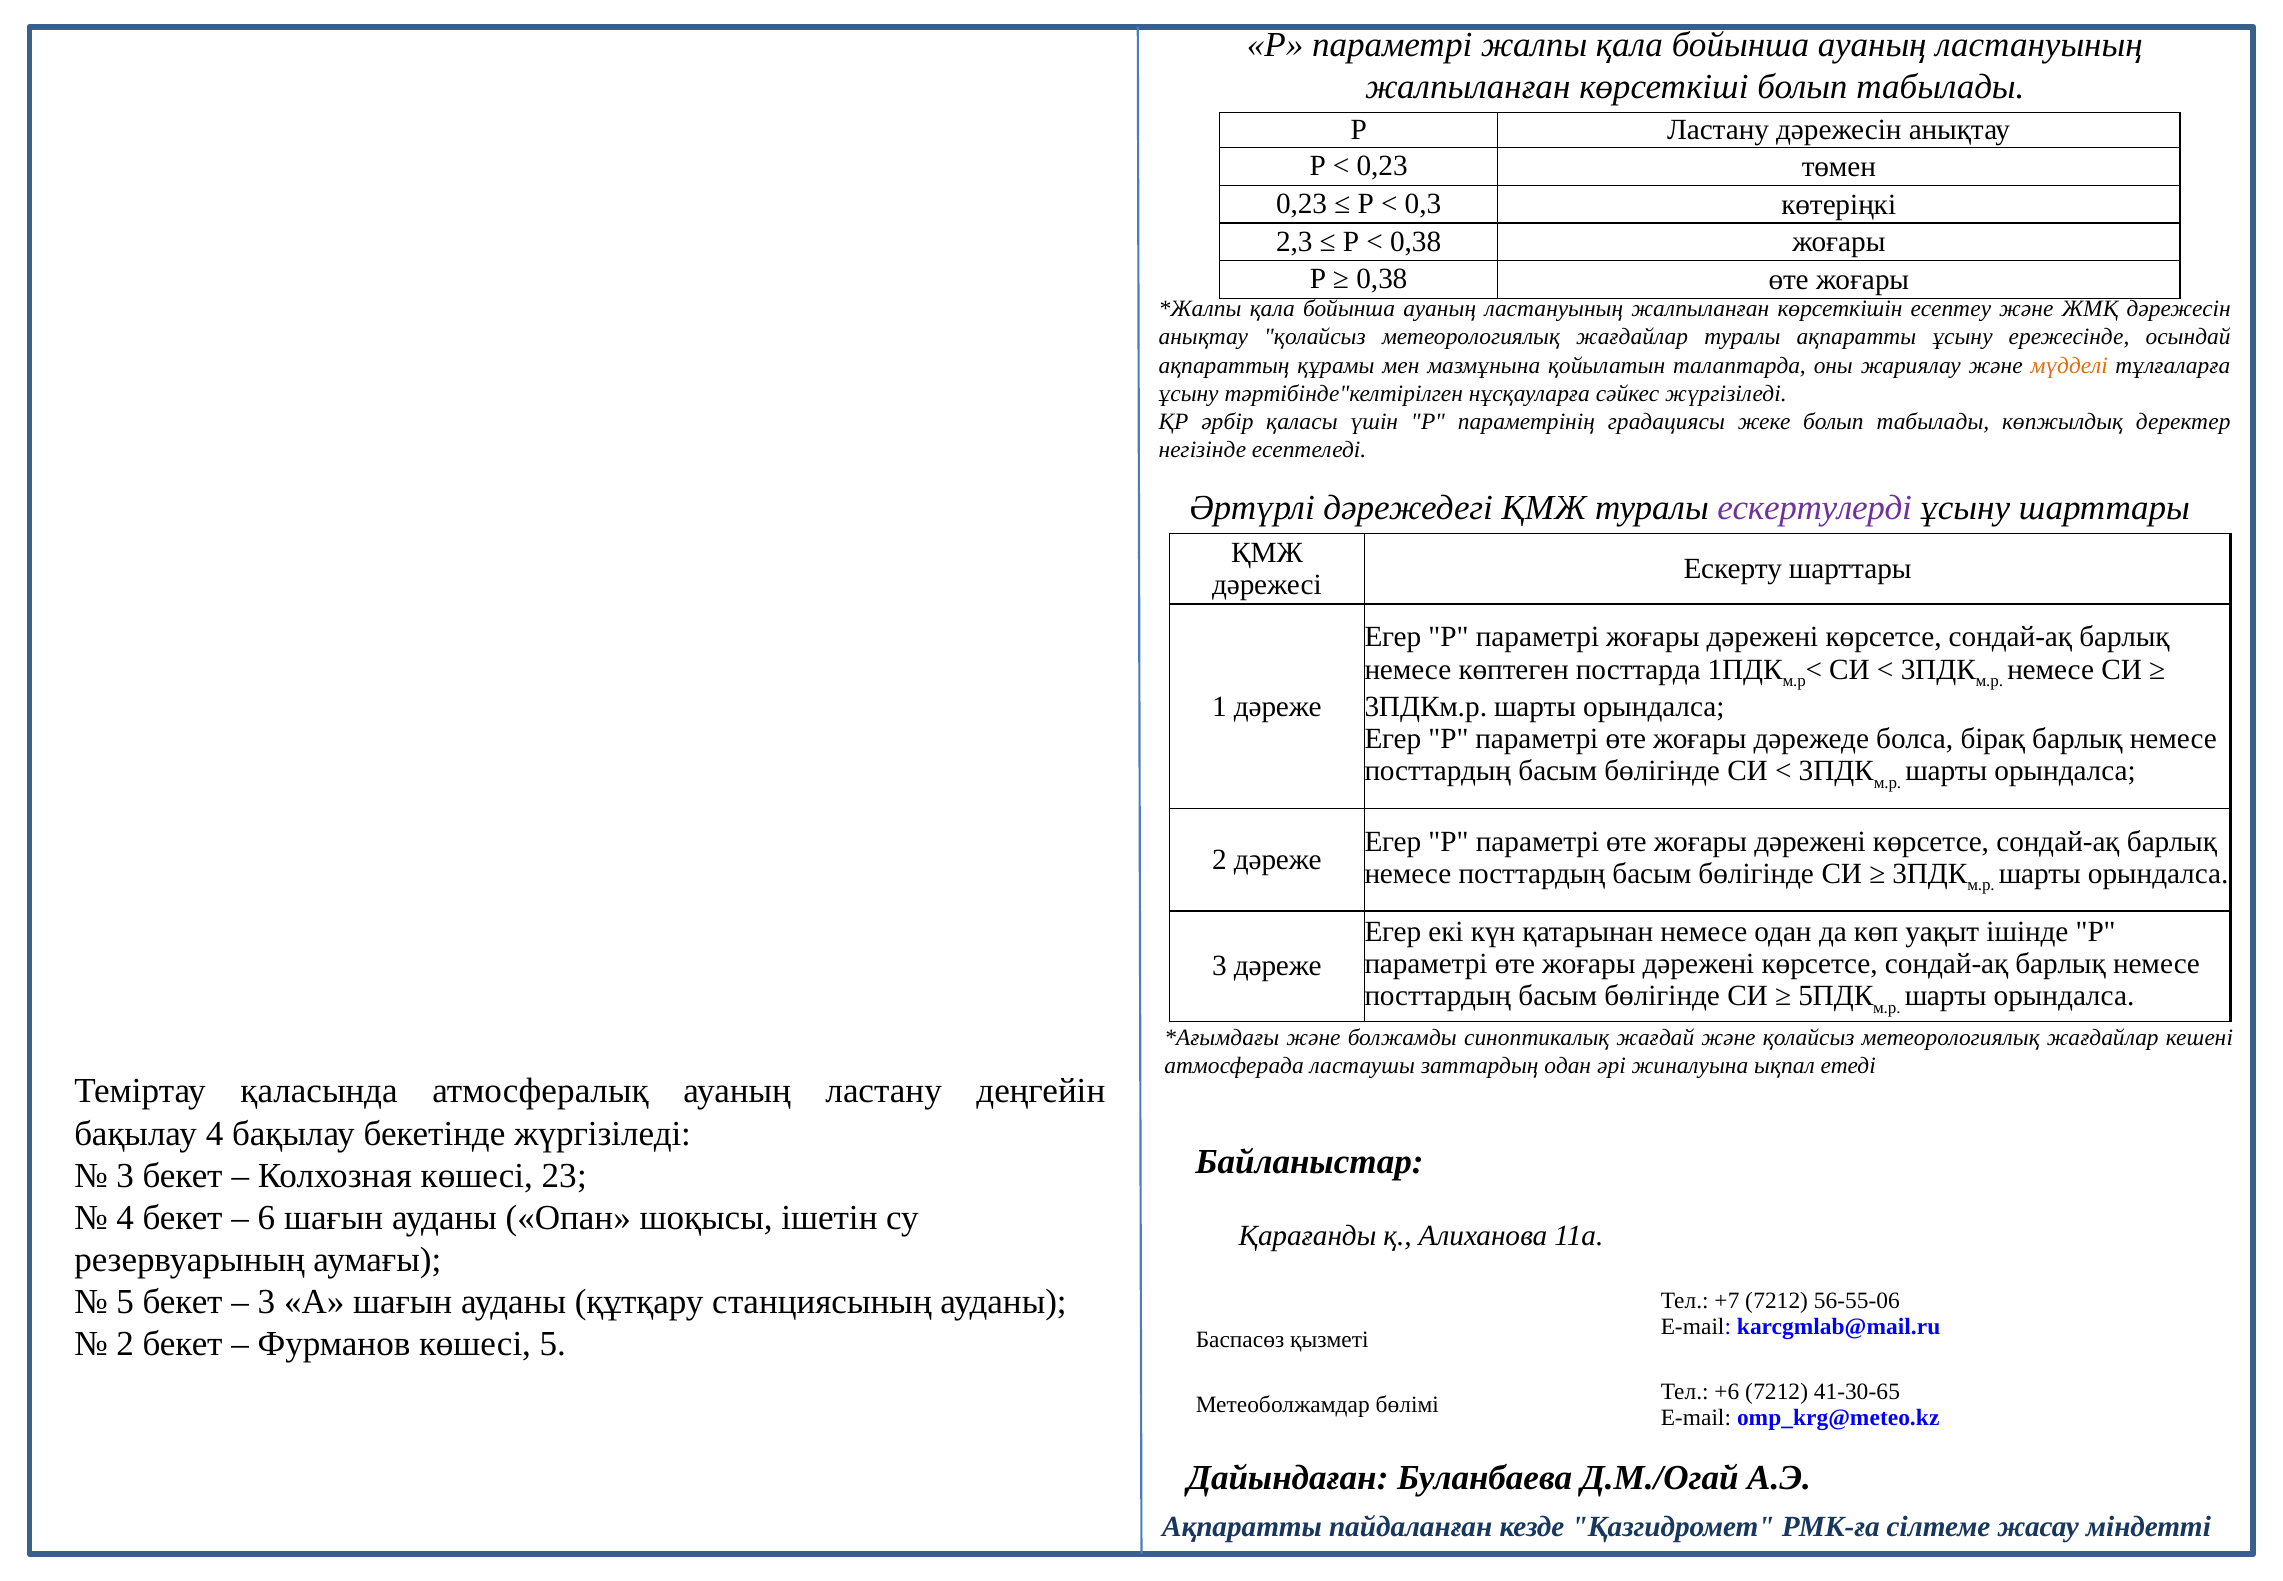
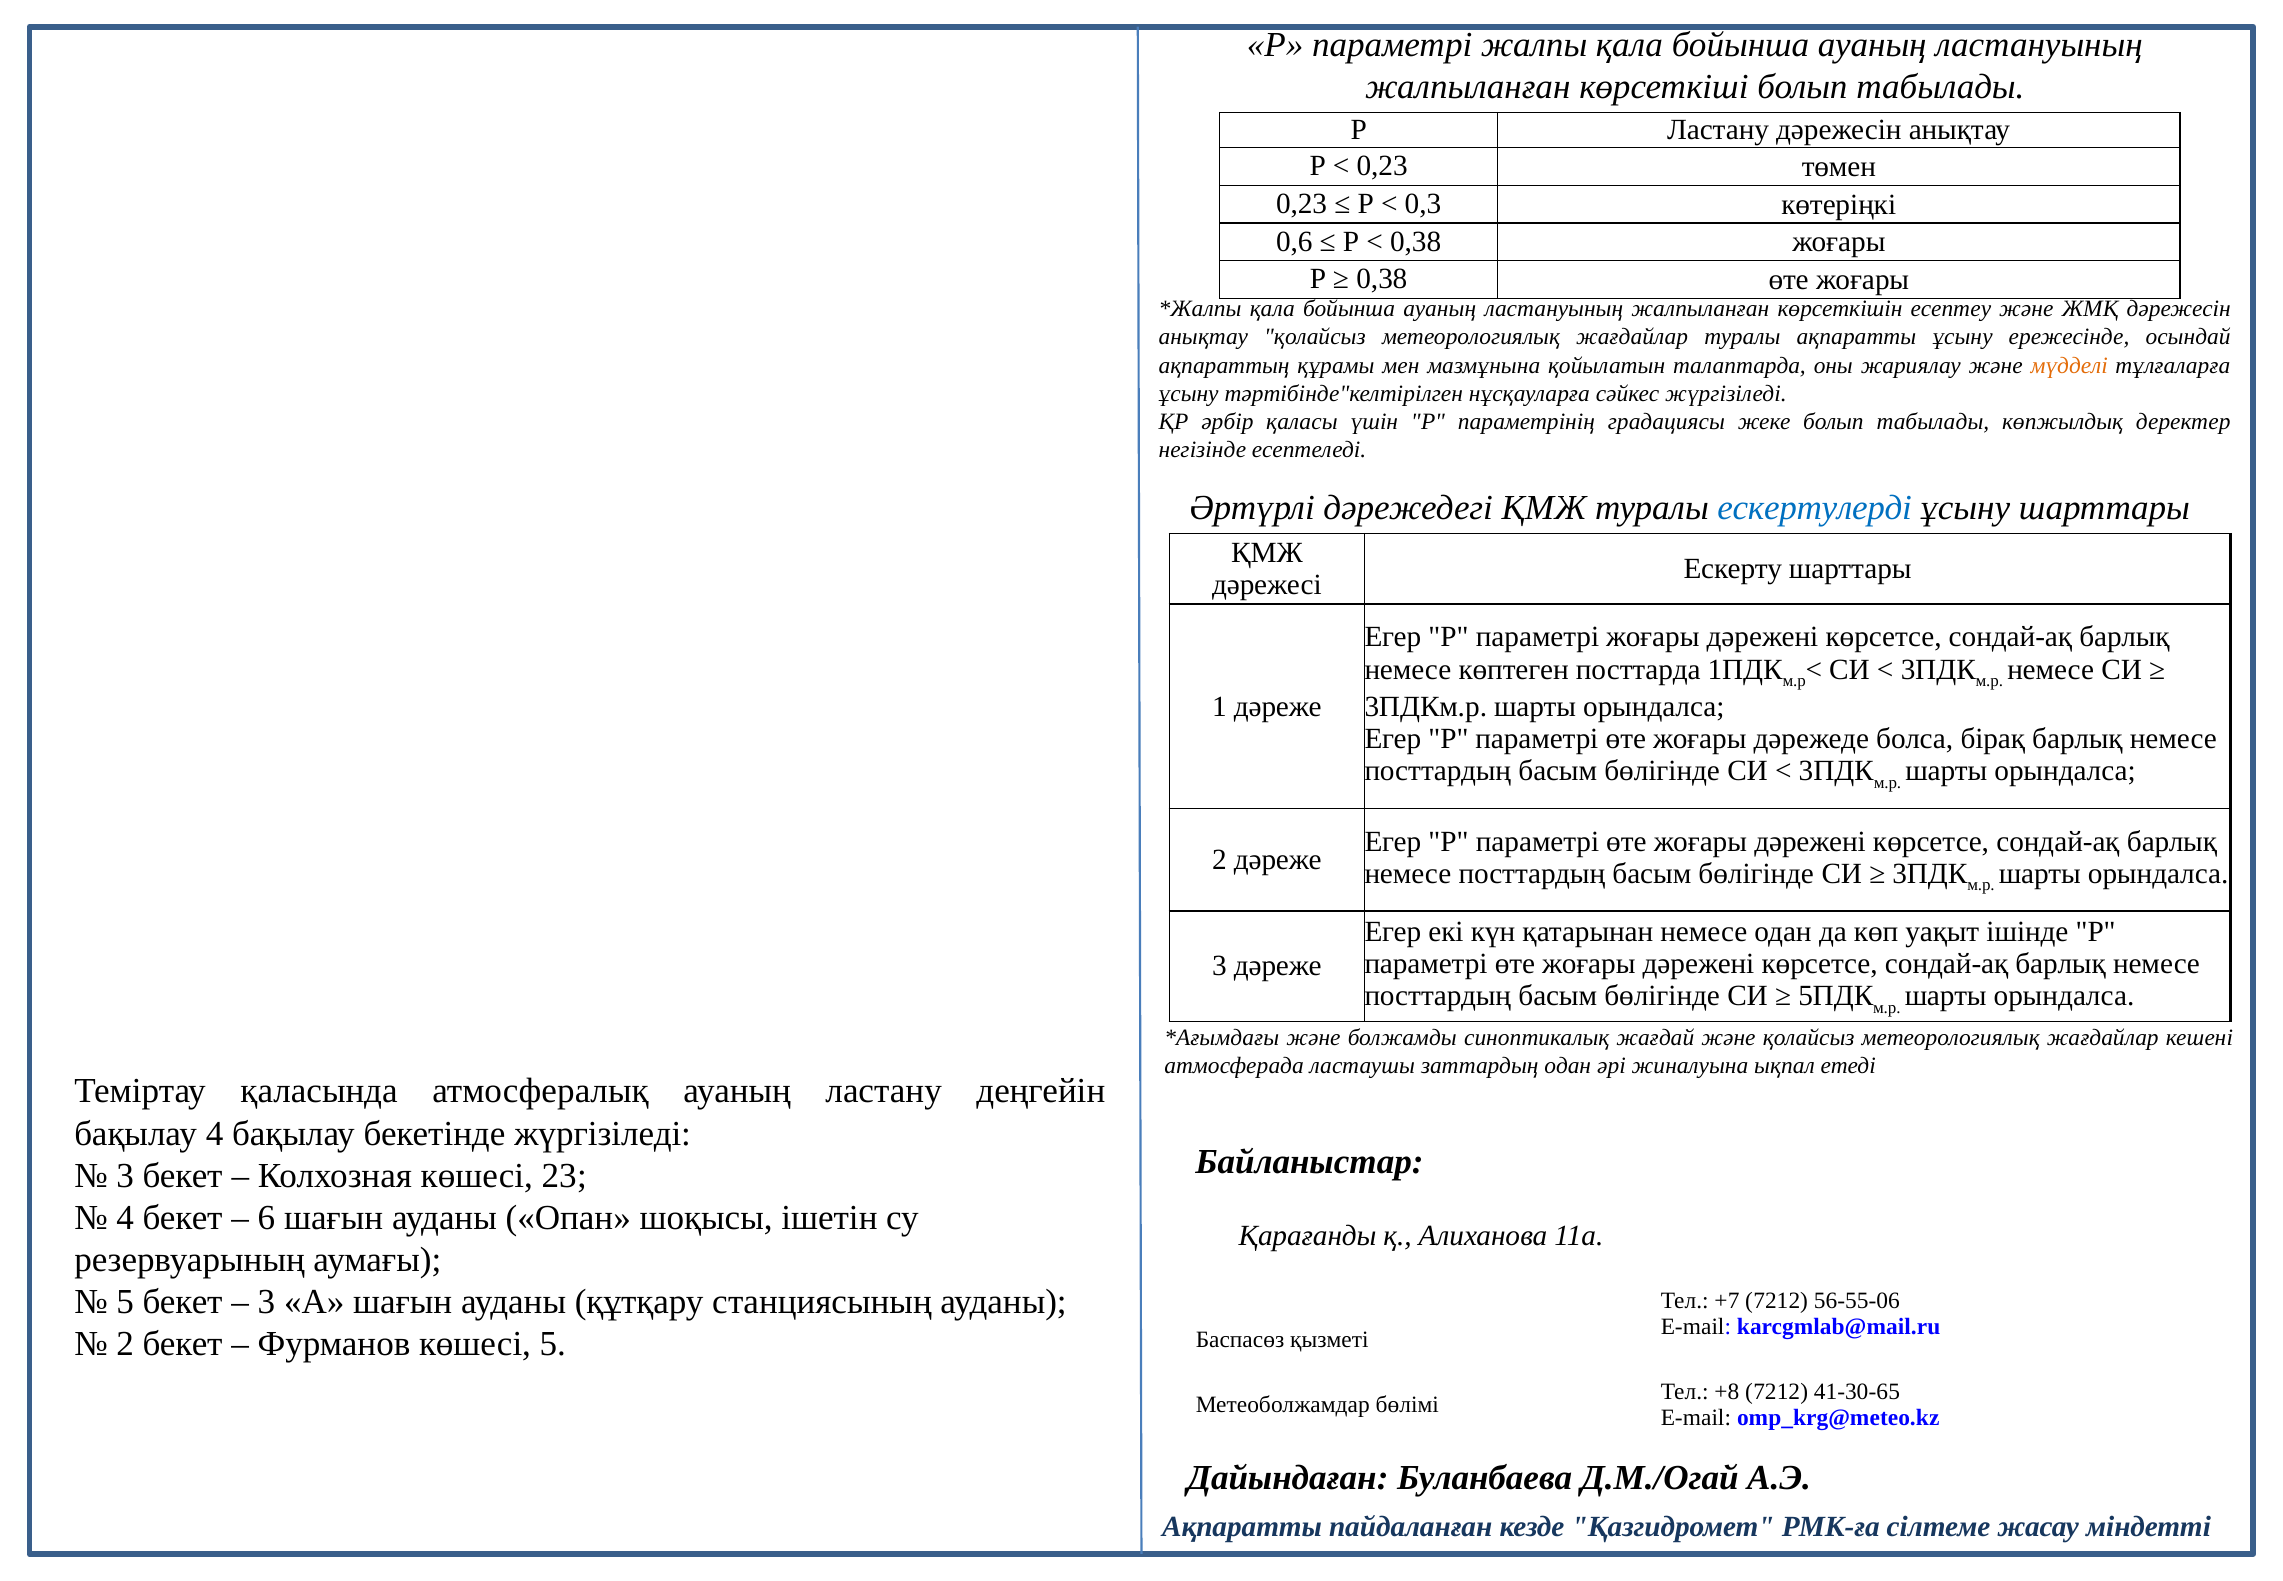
2,3: 2,3 -> 0,6
ескертулерді colour: purple -> blue
+6: +6 -> +8
